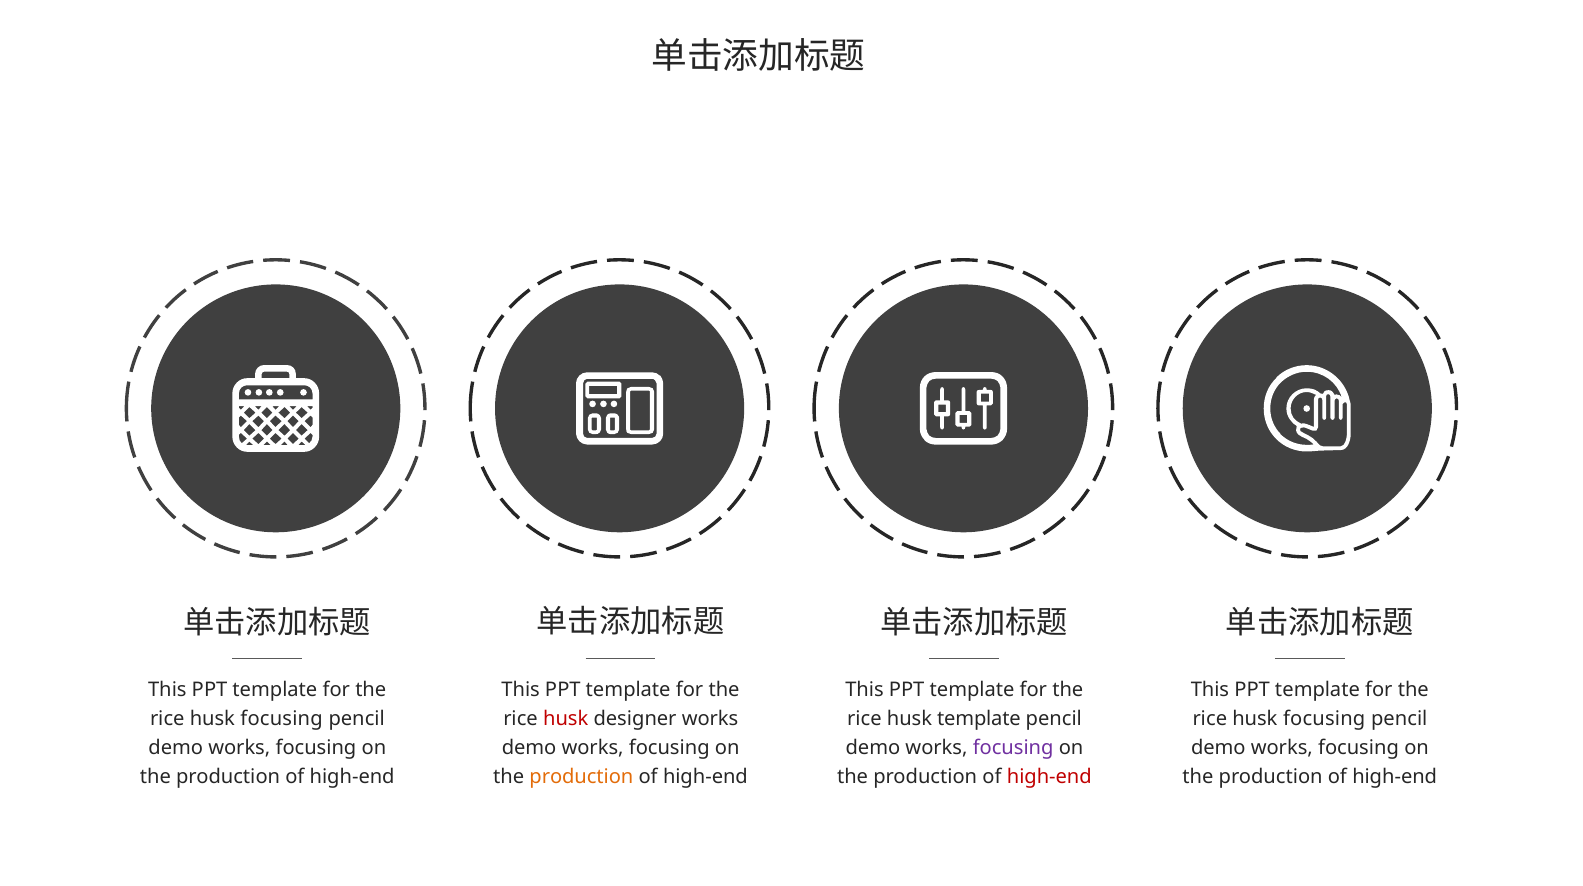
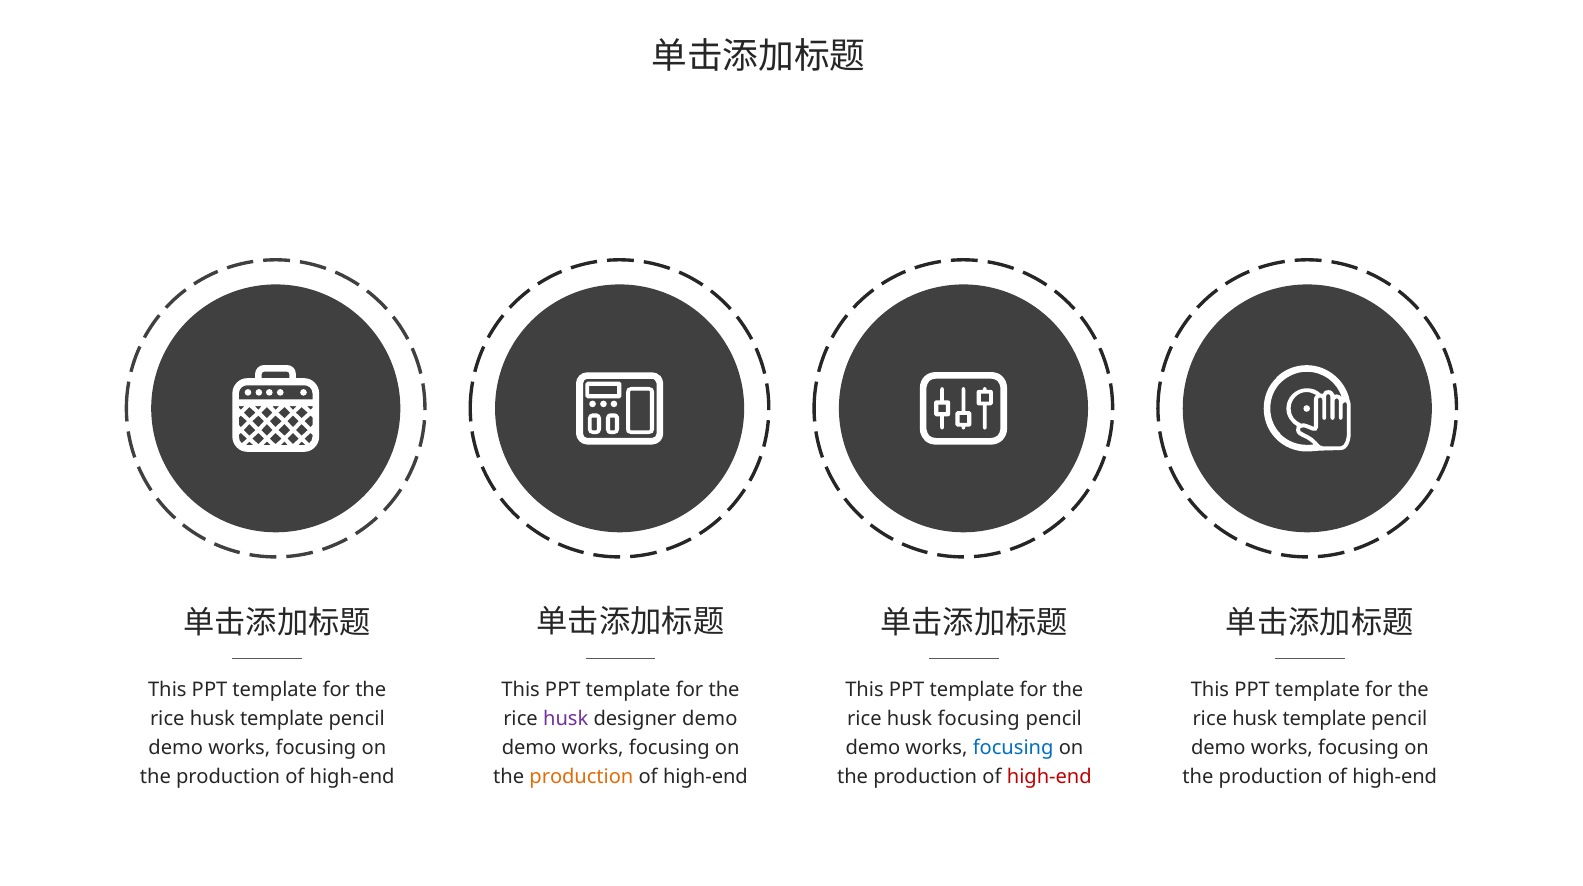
focusing at (282, 719): focusing -> template
husk at (566, 719) colour: red -> purple
designer works: works -> demo
husk template: template -> focusing
focusing at (1324, 719): focusing -> template
focusing at (1013, 748) colour: purple -> blue
